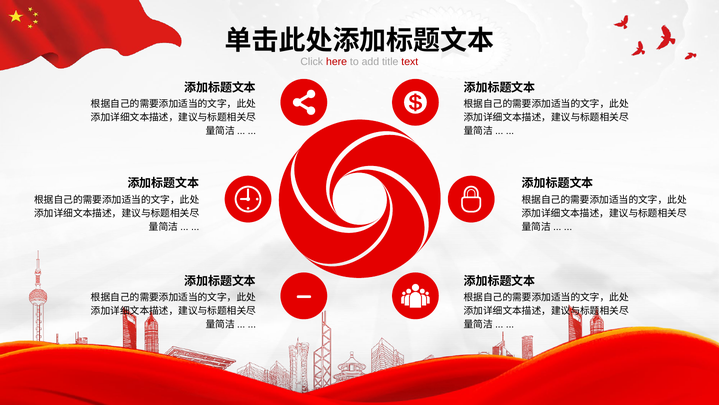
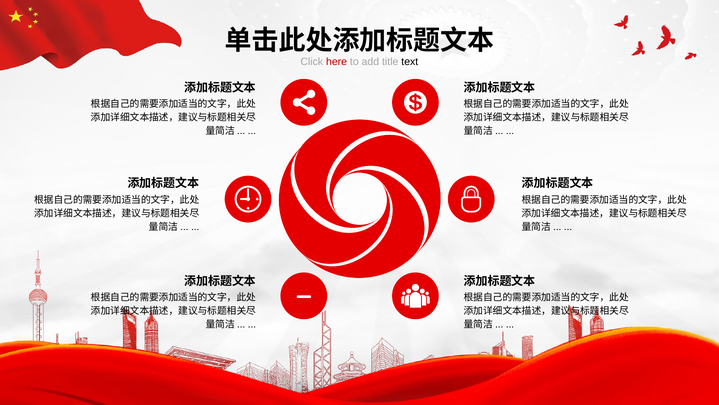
text colour: red -> black
